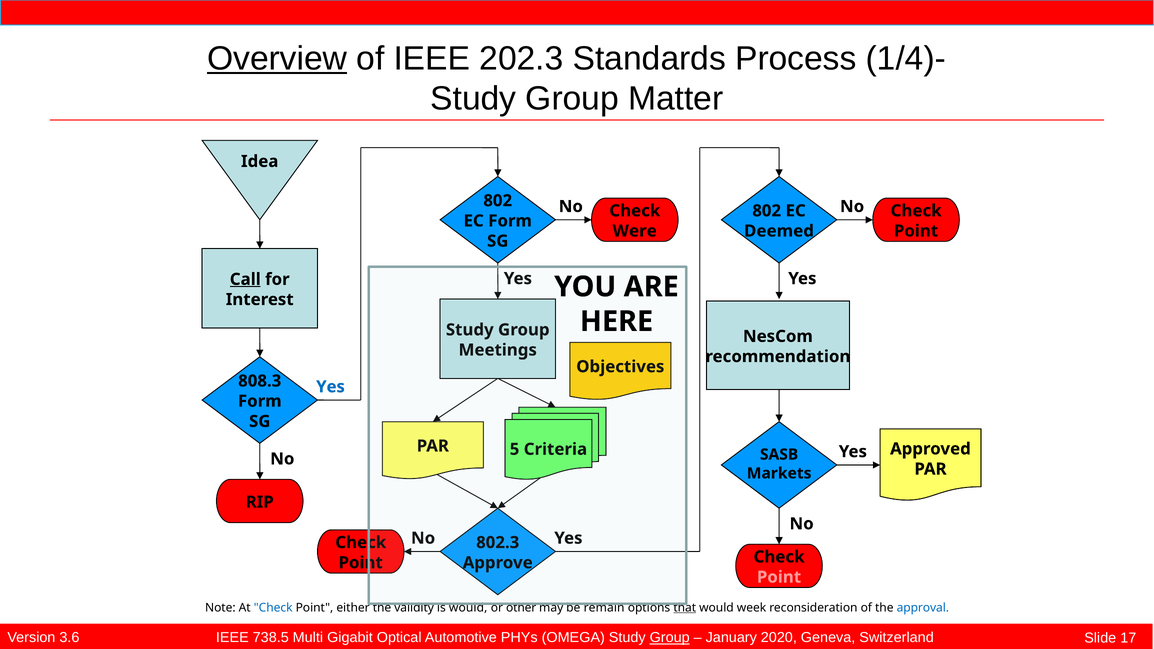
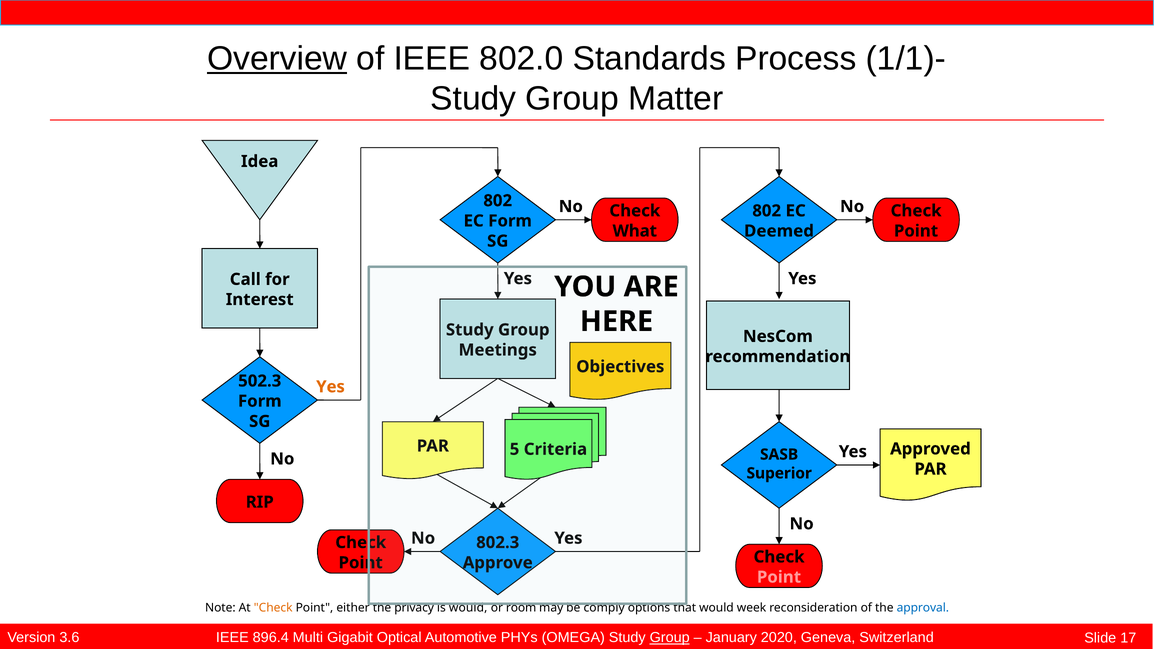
202.3: 202.3 -> 802.0
1/4)-: 1/4)- -> 1/1)-
Were: Were -> What
Call underline: present -> none
808.3: 808.3 -> 502.3
Yes at (330, 387) colour: blue -> orange
Markets: Markets -> Superior
Check at (273, 608) colour: blue -> orange
validity: validity -> privacy
other: other -> room
remain: remain -> comply
that underline: present -> none
738.5: 738.5 -> 896.4
